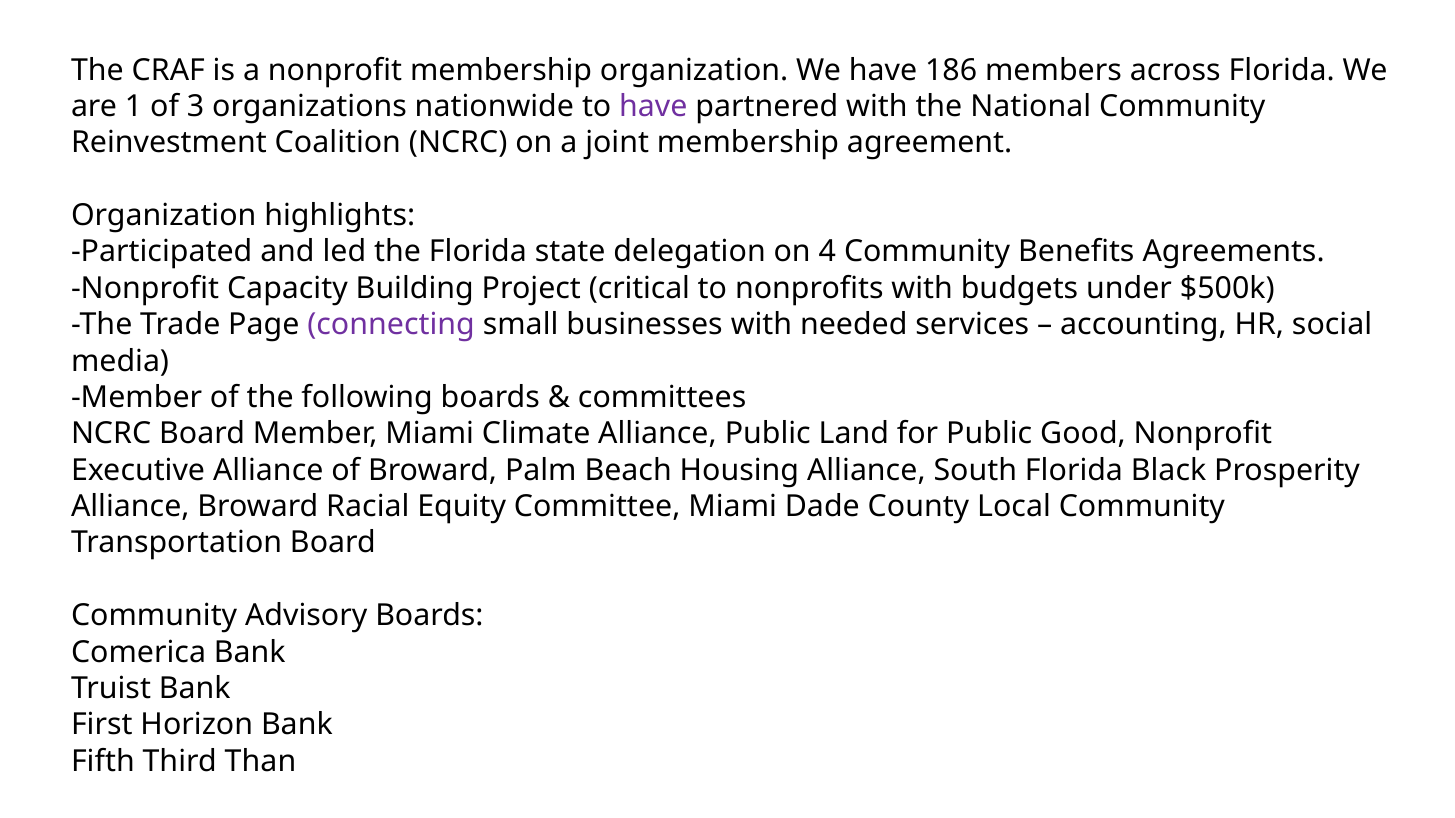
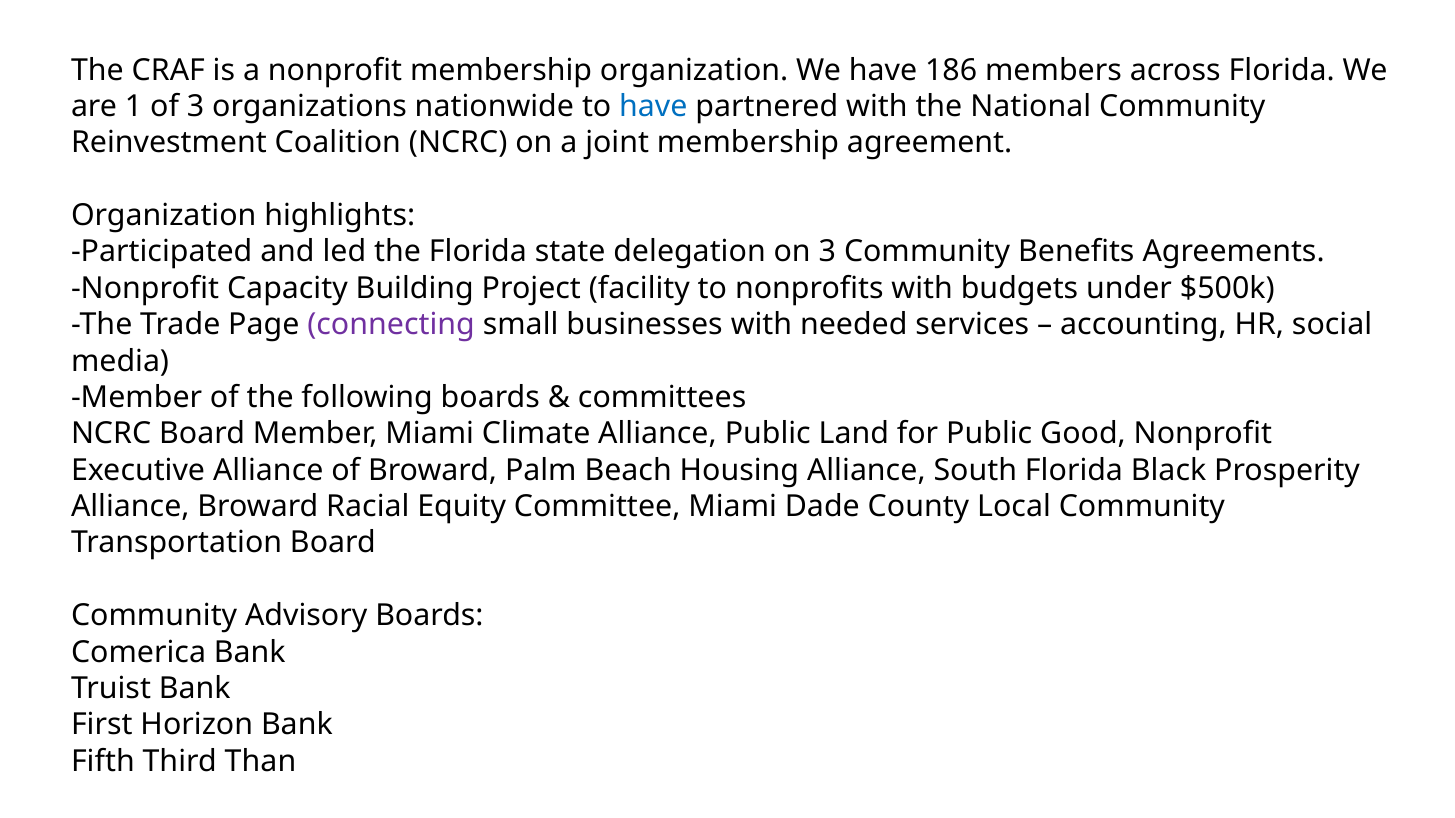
have at (653, 107) colour: purple -> blue
on 4: 4 -> 3
critical: critical -> facility
